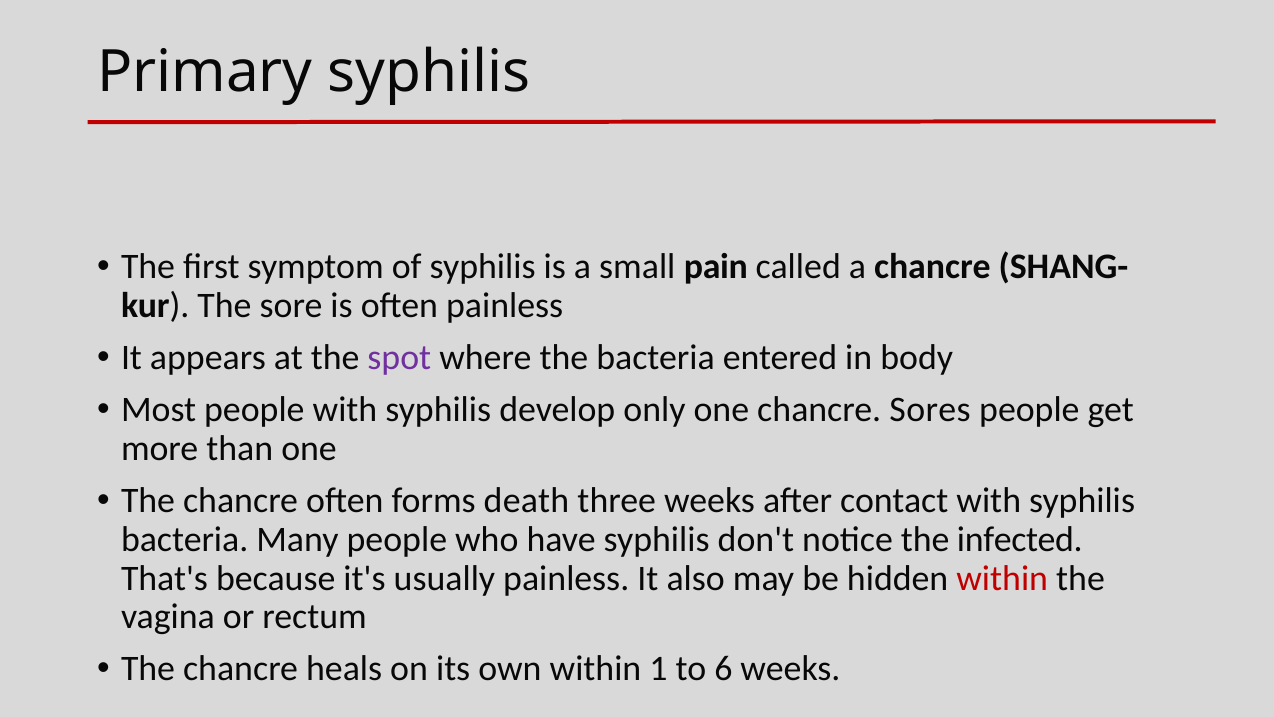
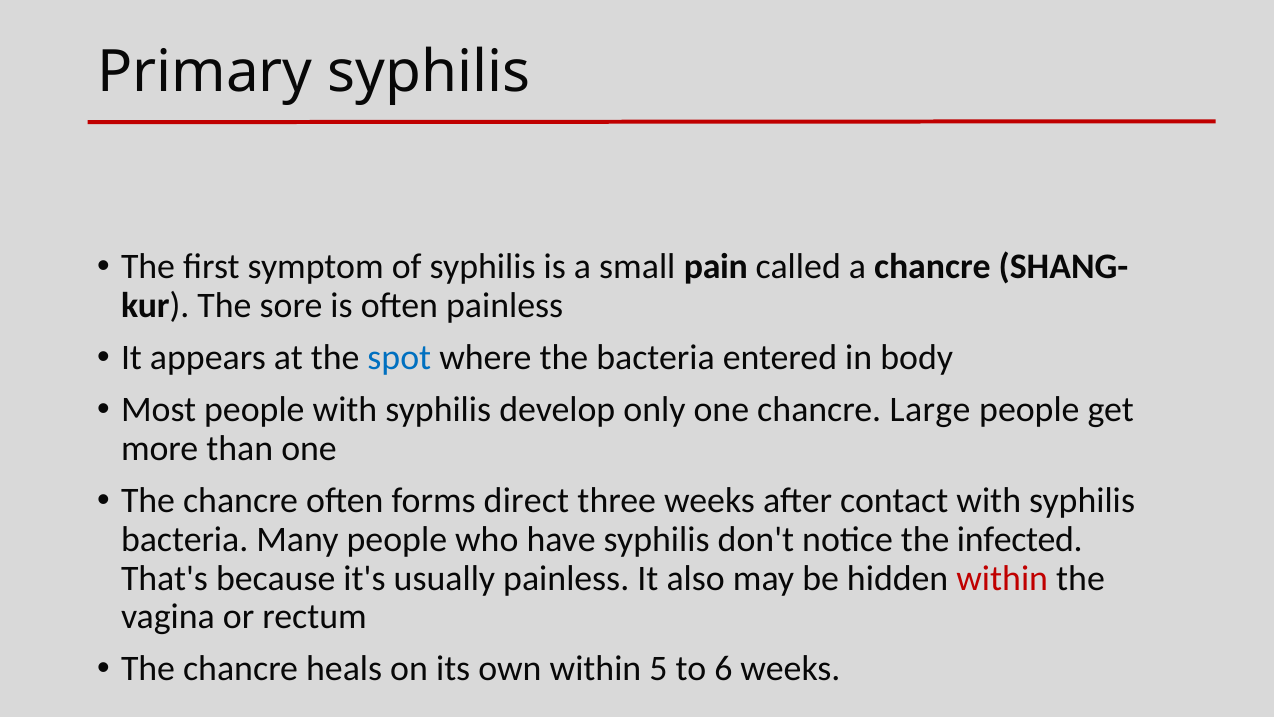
spot colour: purple -> blue
Sores: Sores -> Large
death: death -> direct
1: 1 -> 5
